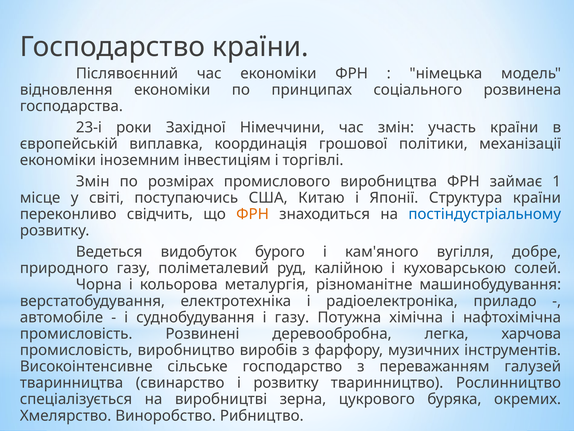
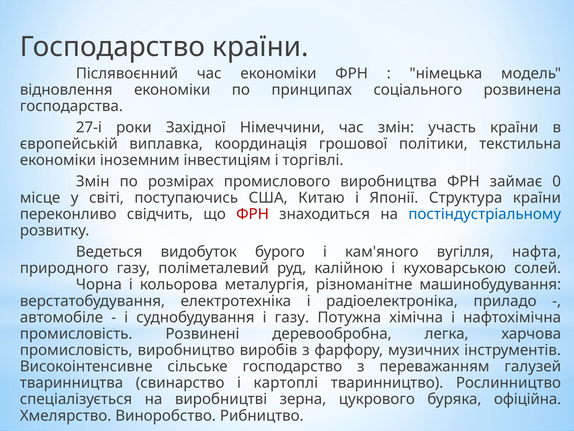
23-і: 23-і -> 27-і
механізації: механізації -> текстильна
1: 1 -> 0
ФРН at (253, 214) colour: orange -> red
добре: добре -> нафта
і розвитку: розвитку -> картоплі
окремих: окремих -> офіційна
